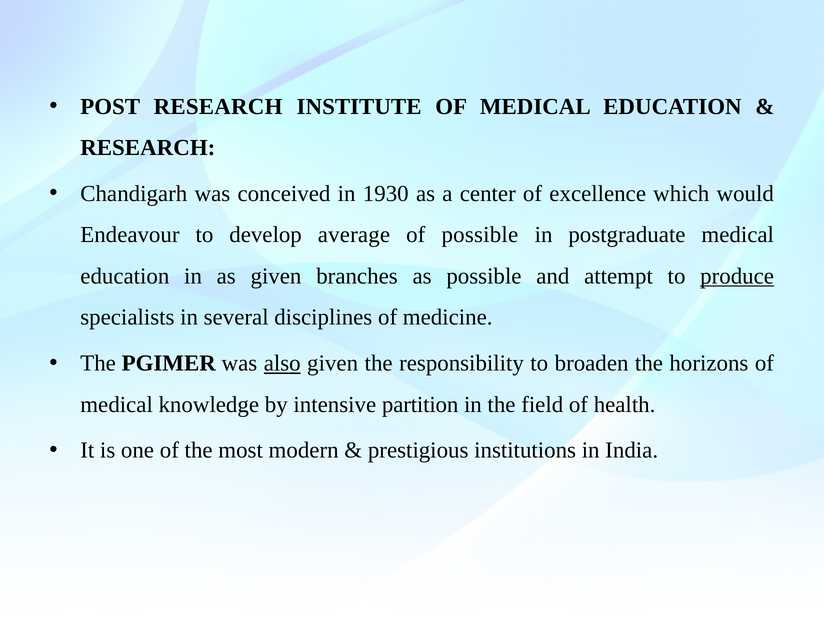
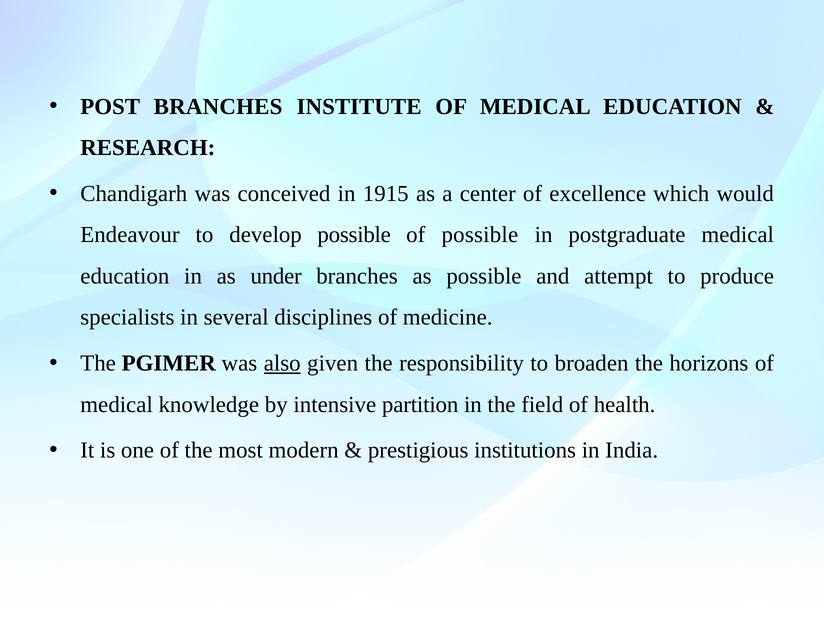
POST RESEARCH: RESEARCH -> BRANCHES
1930: 1930 -> 1915
develop average: average -> possible
as given: given -> under
produce underline: present -> none
